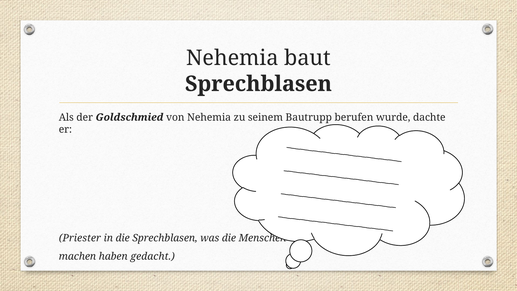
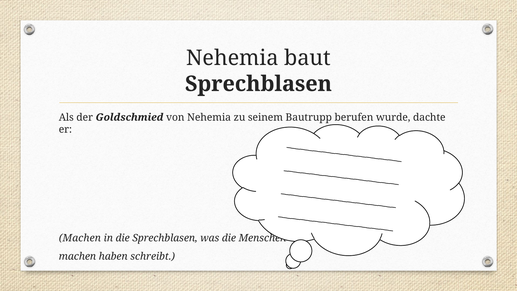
Priester at (80, 238): Priester -> Machen
gedacht: gedacht -> schreibt
